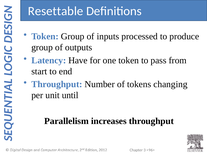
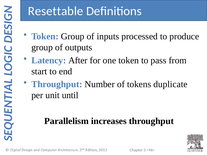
Have: Have -> After
changing: changing -> duplicate
